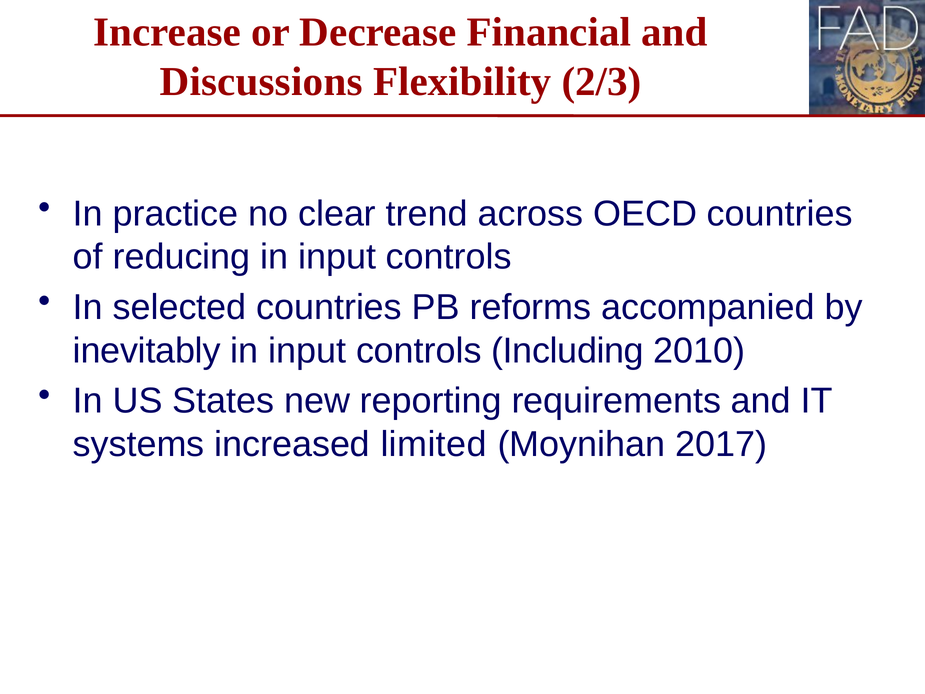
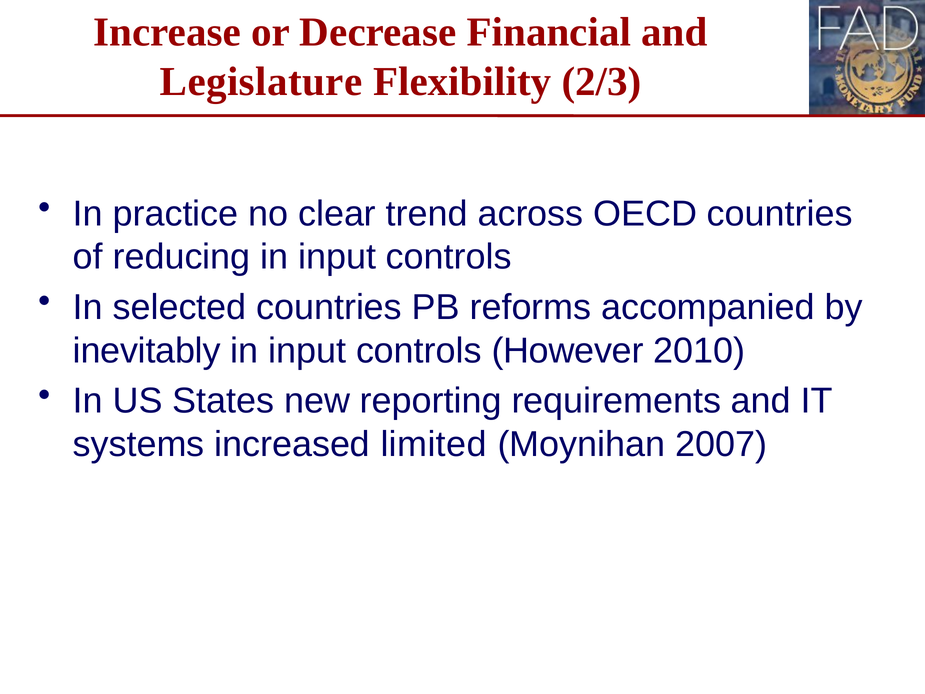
Discussions: Discussions -> Legislature
Including: Including -> However
2017: 2017 -> 2007
